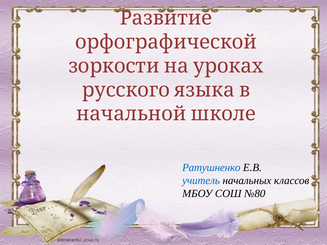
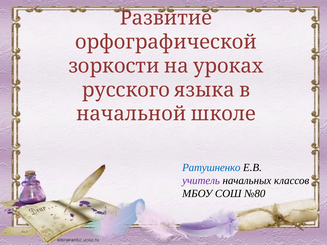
учитель colour: blue -> purple
